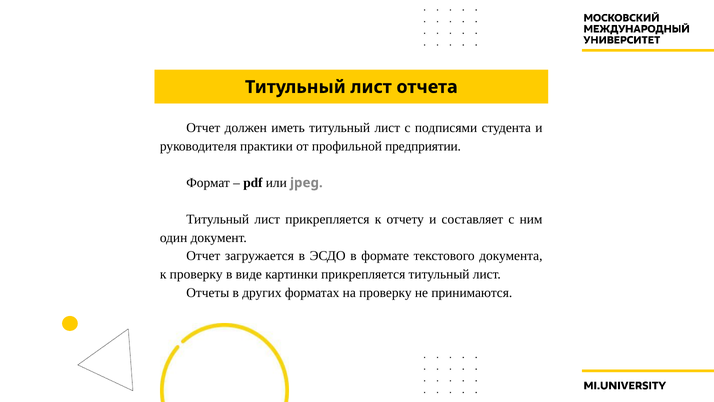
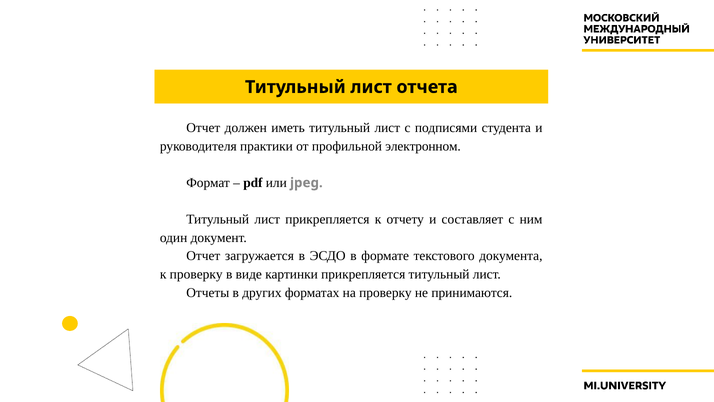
предприятии: предприятии -> электронном
